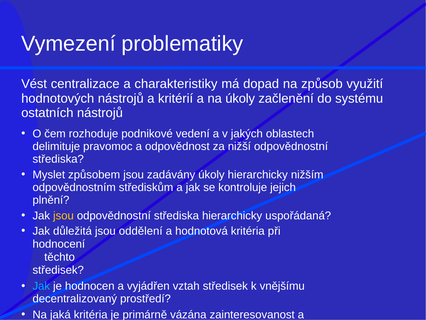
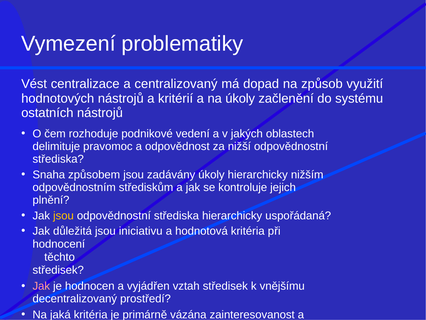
charakteristiky: charakteristiky -> centralizovaný
Myslet: Myslet -> Snaha
oddělení: oddělení -> iniciativu
Jak at (41, 286) colour: light blue -> pink
